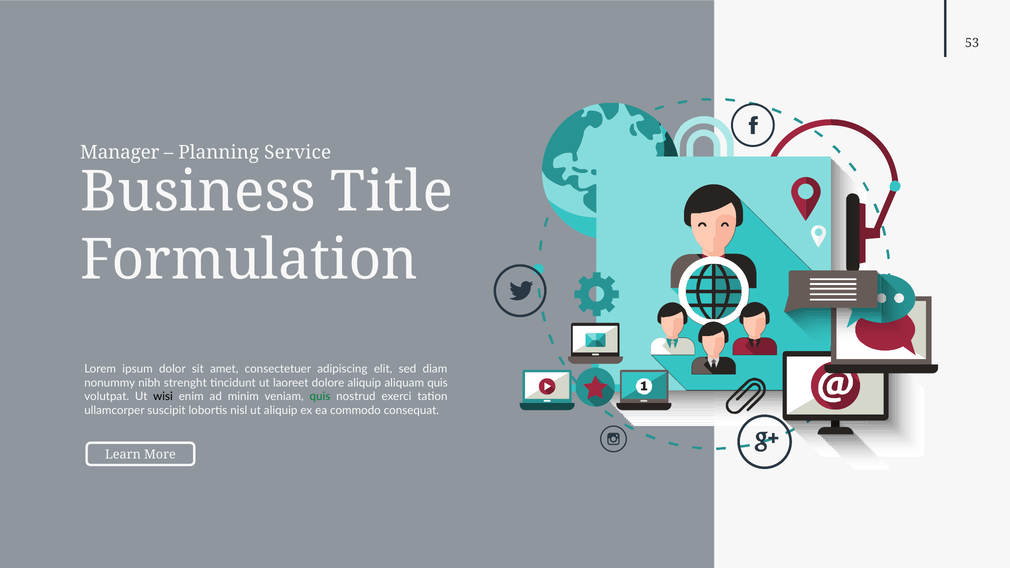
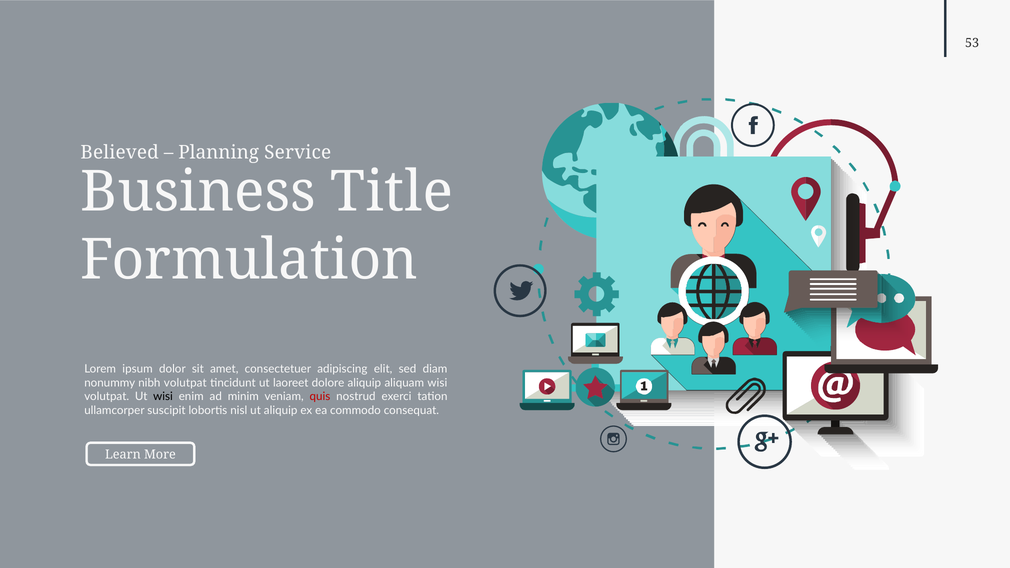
Manager: Manager -> Believed
nibh strenght: strenght -> volutpat
aliquam quis: quis -> wisi
quis at (320, 397) colour: green -> red
